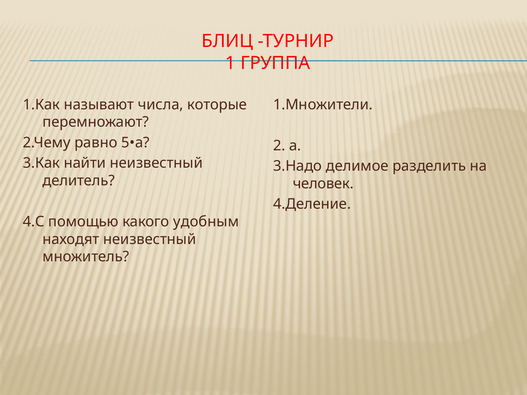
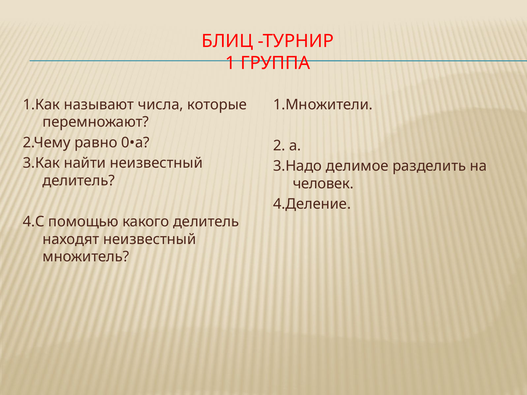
5•а: 5•а -> 0•а
какого удобным: удобным -> делитель
